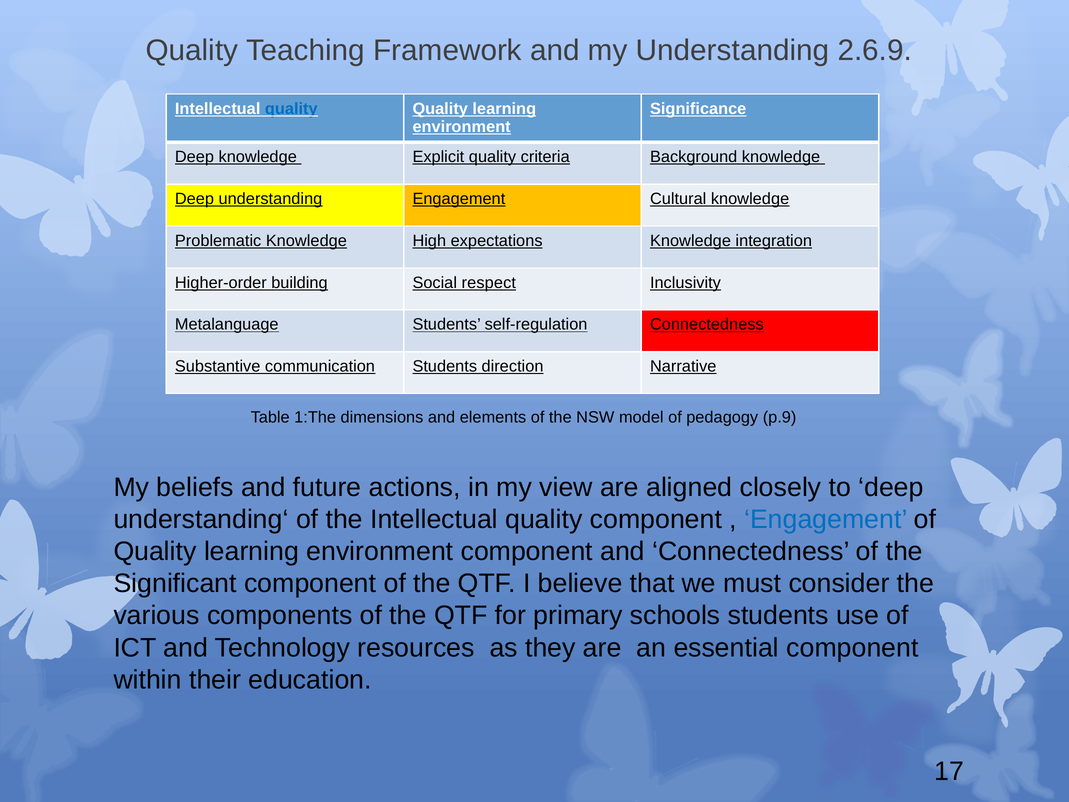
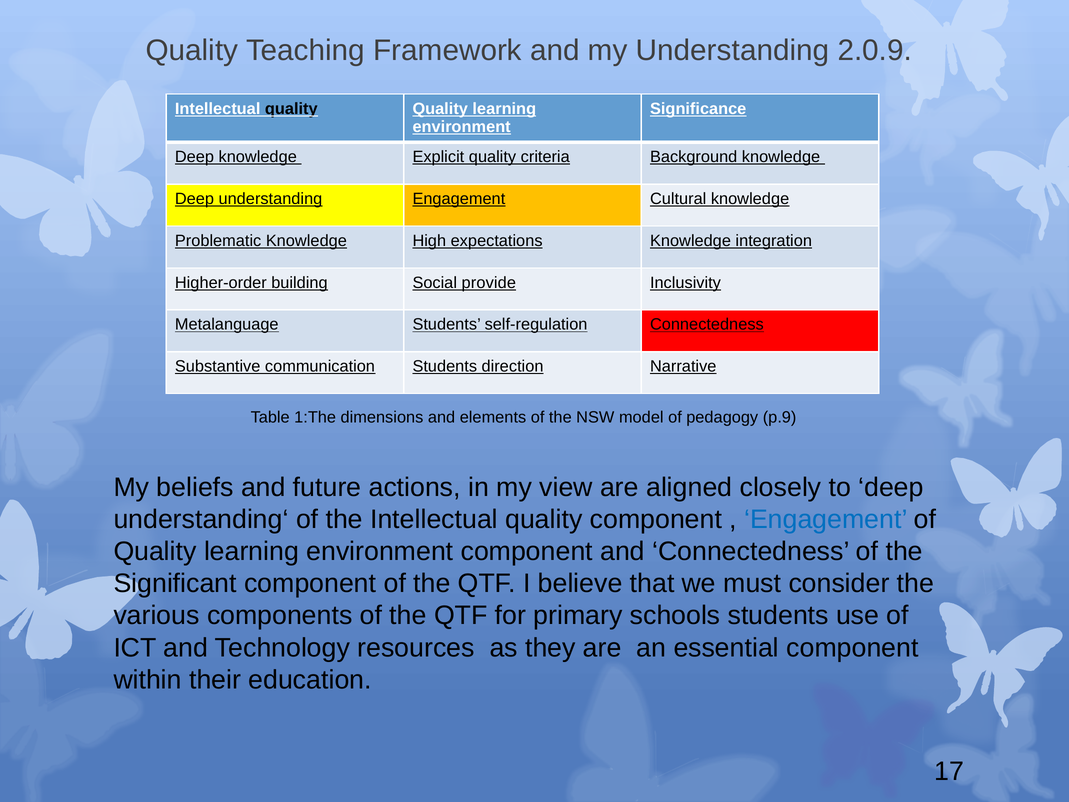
2.6.9: 2.6.9 -> 2.0.9
quality at (291, 109) colour: blue -> black
respect: respect -> provide
